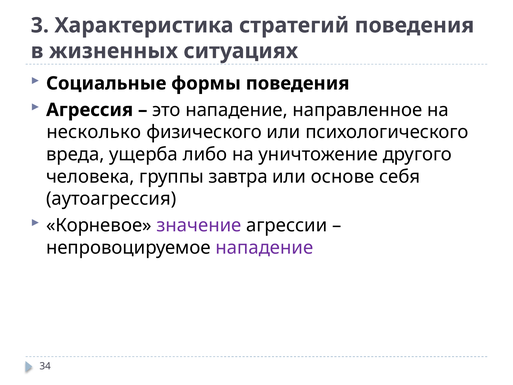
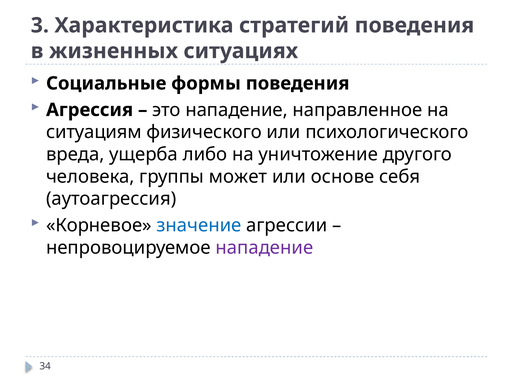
несколько: несколько -> ситуациям
завтра: завтра -> может
значение colour: purple -> blue
